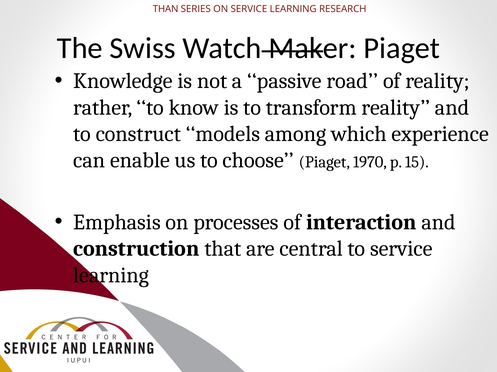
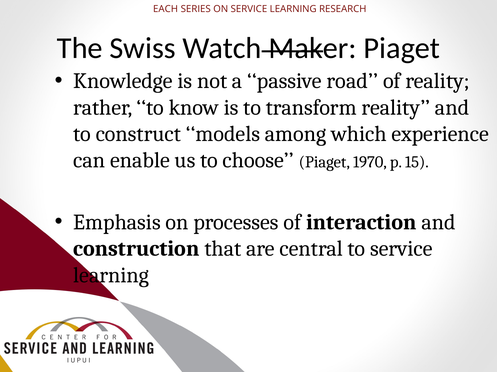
THAN: THAN -> EACH
